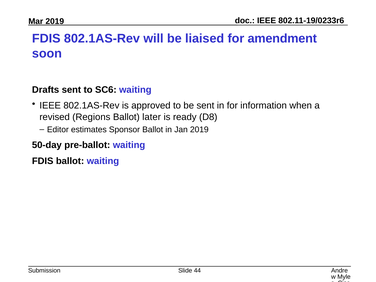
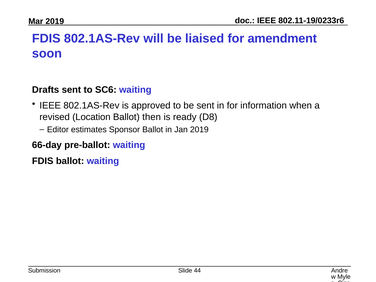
Regions: Regions -> Location
later: later -> then
50-day: 50-day -> 66-day
